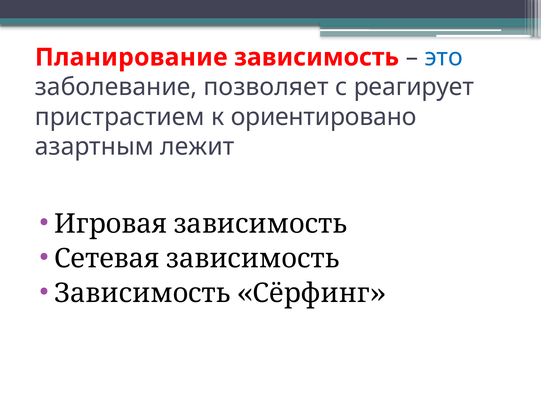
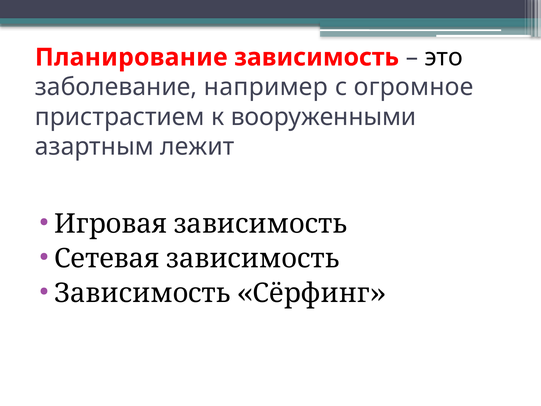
это colour: blue -> black
позволяет: позволяет -> например
реагирует: реагирует -> огромное
ориентировано: ориентировано -> вооруженными
